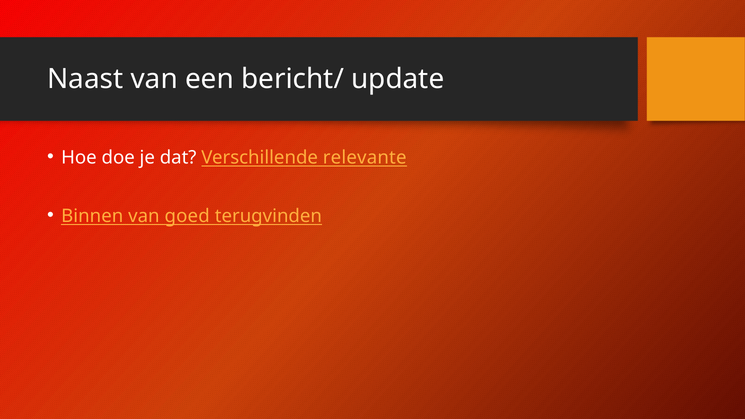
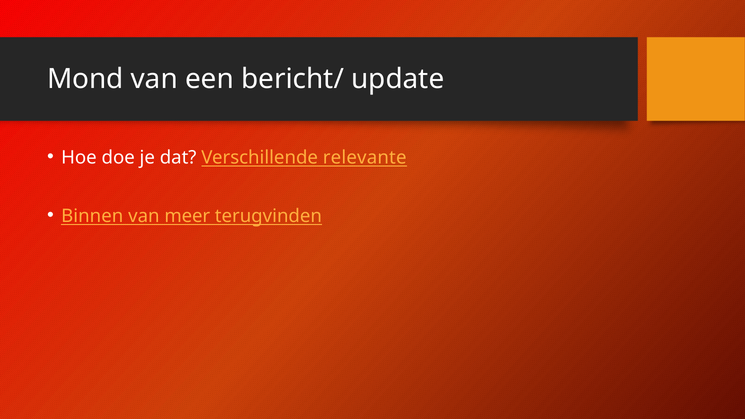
Naast: Naast -> Mond
goed: goed -> meer
